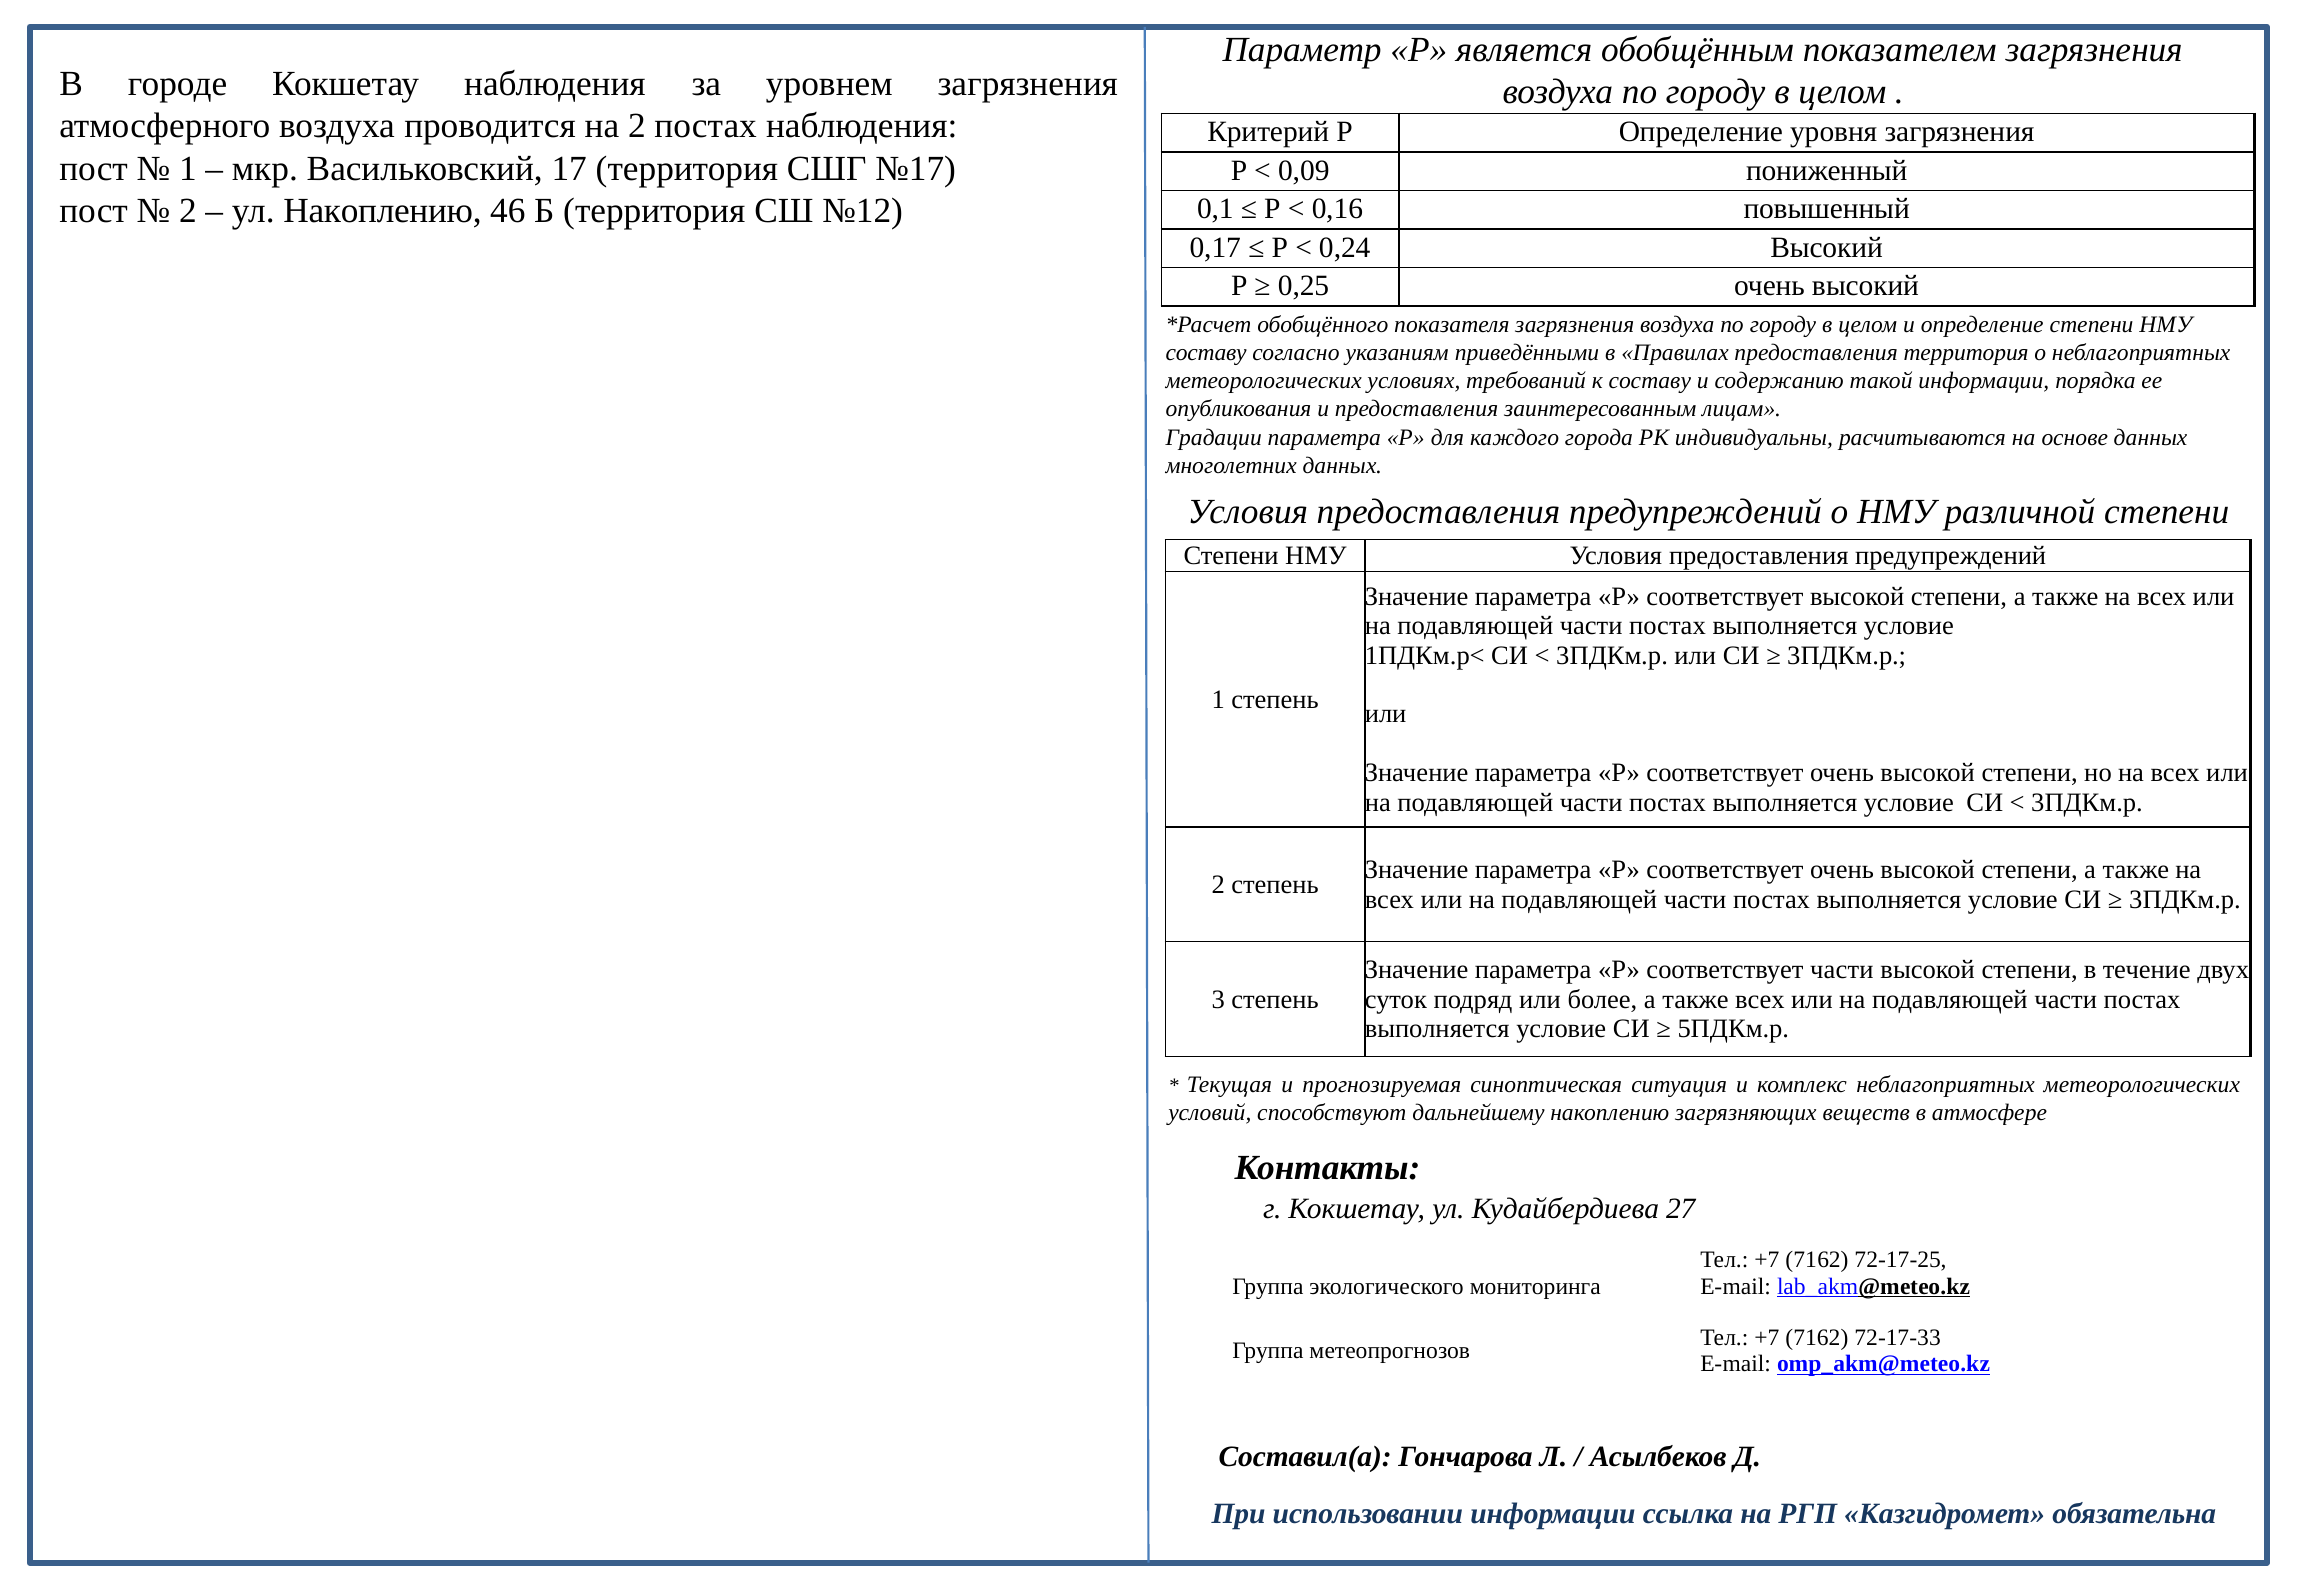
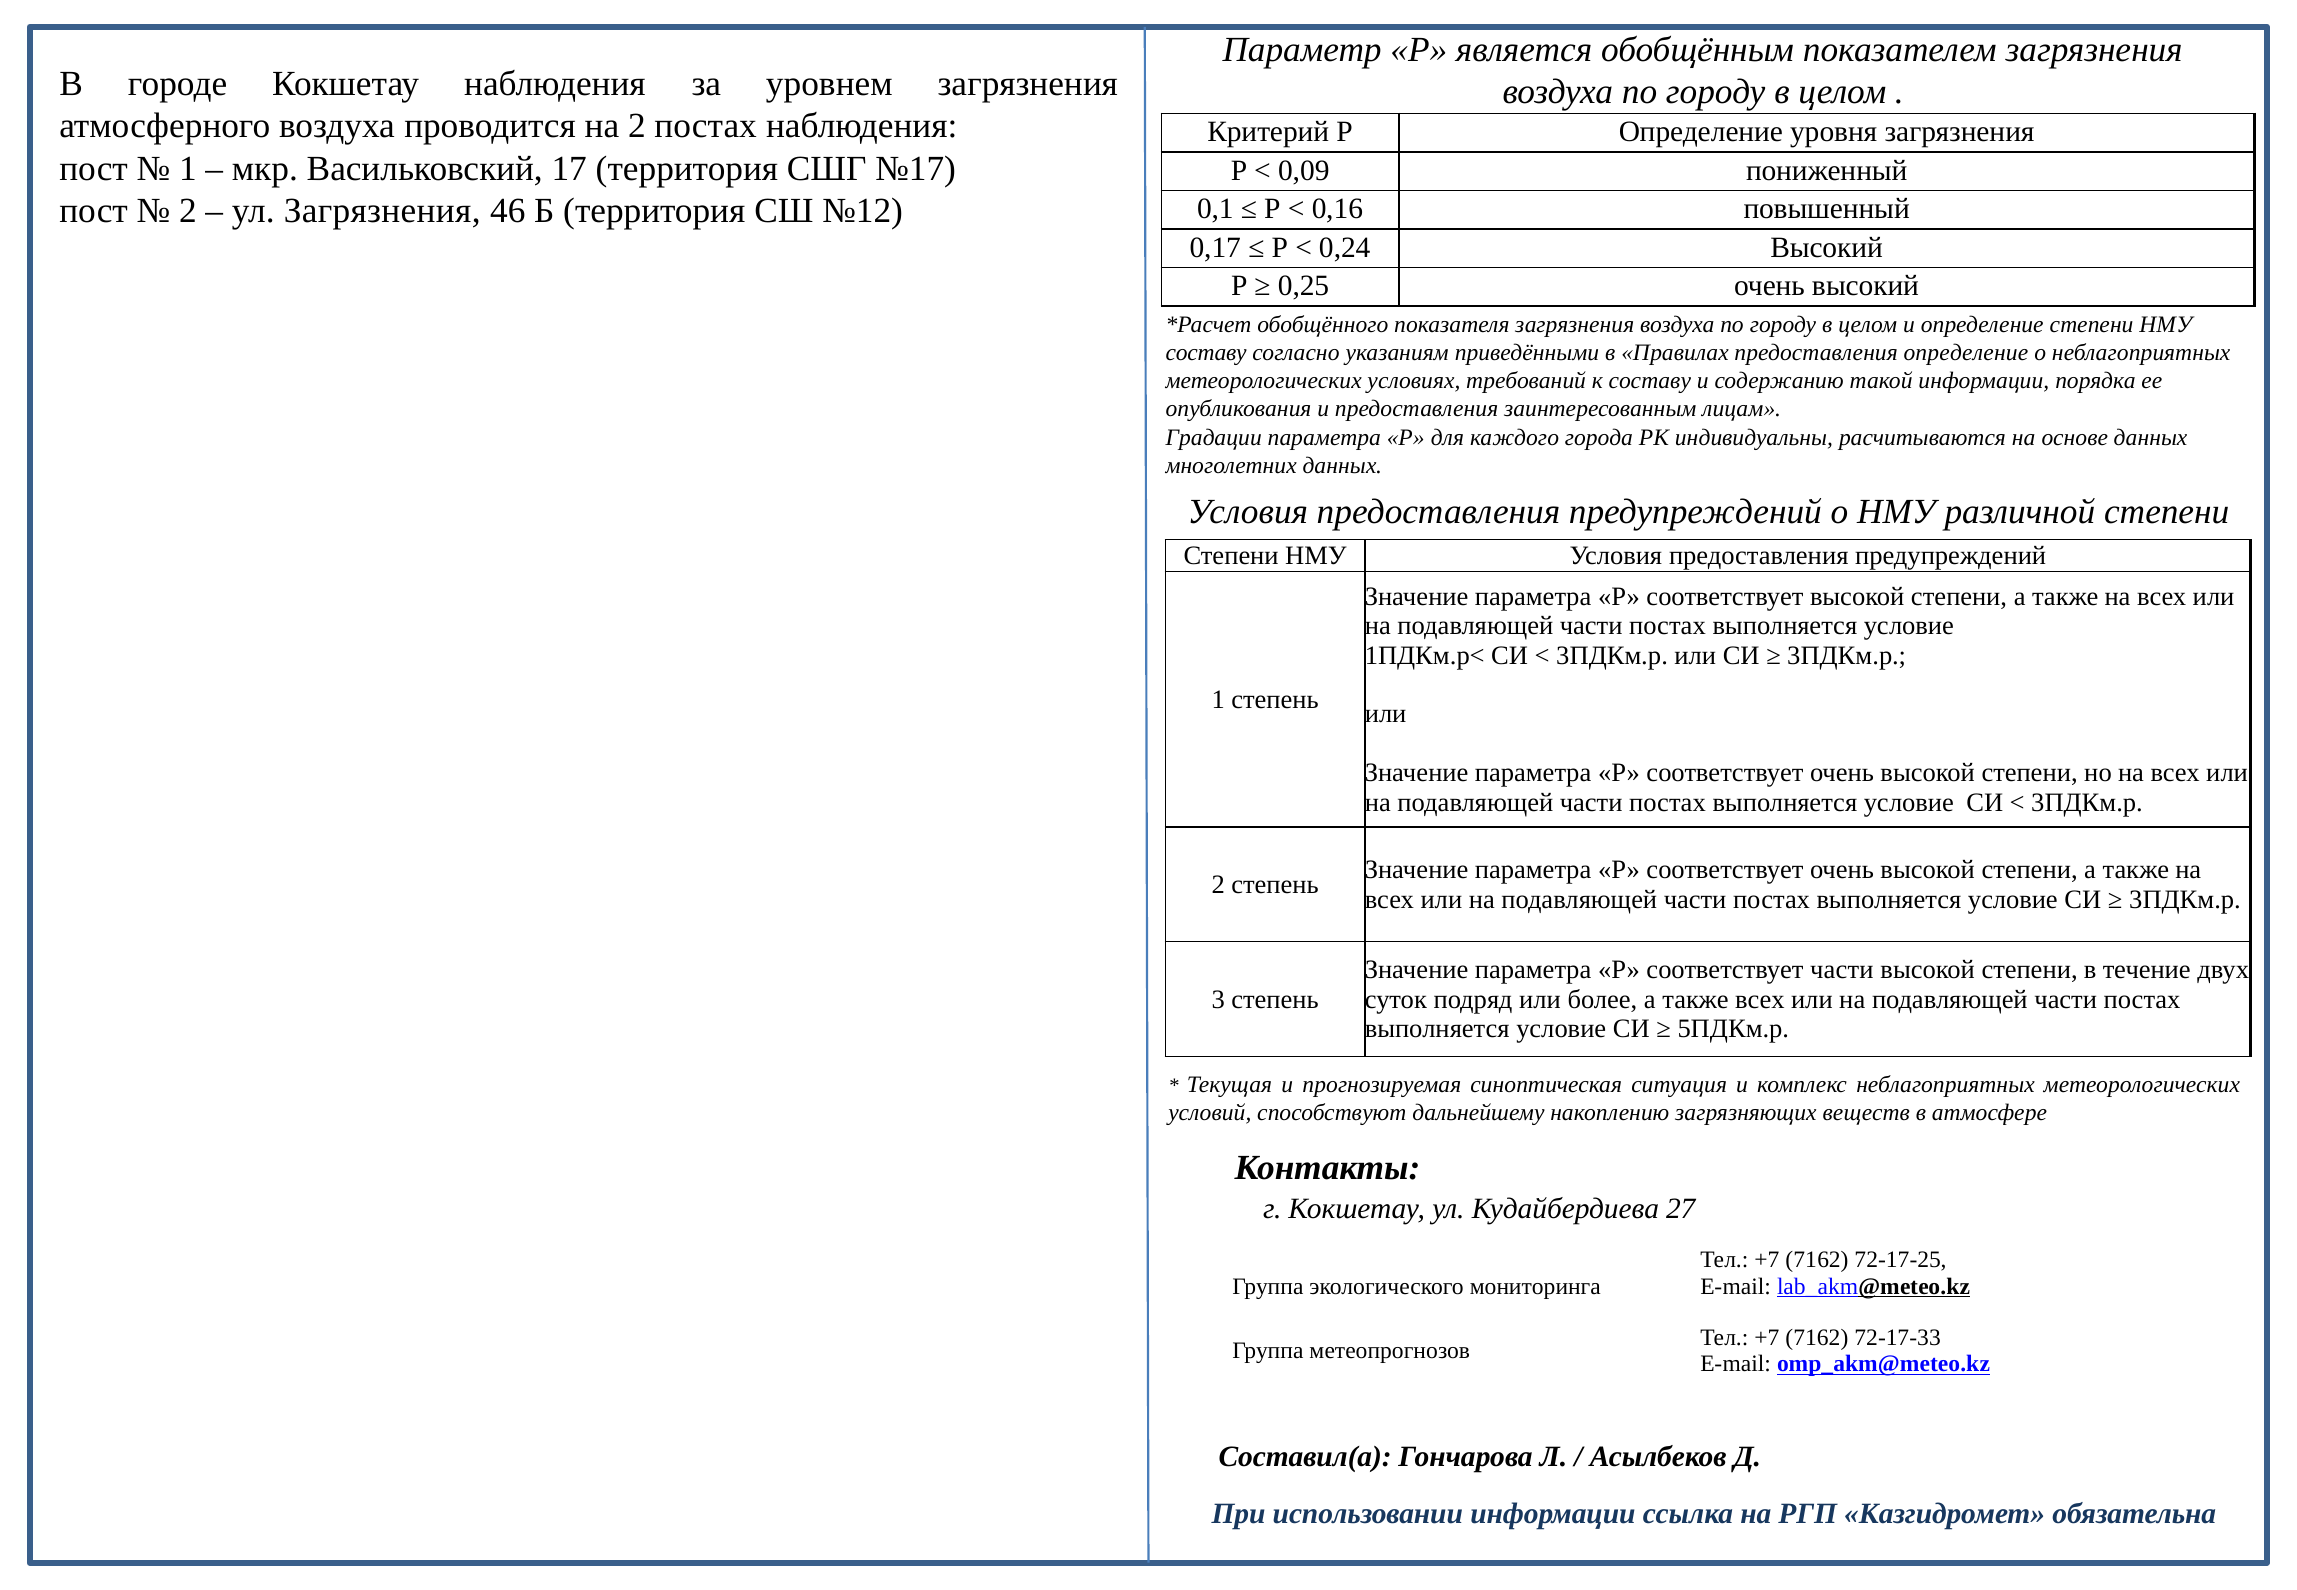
ул Накоплению: Накоплению -> Загрязнения
предоставления территория: территория -> определение
